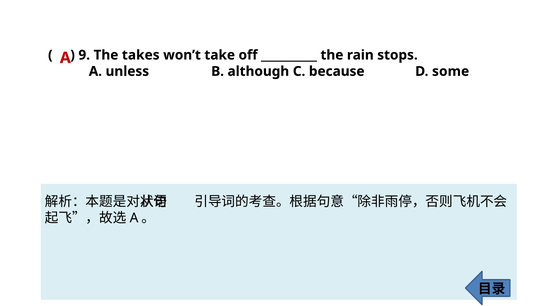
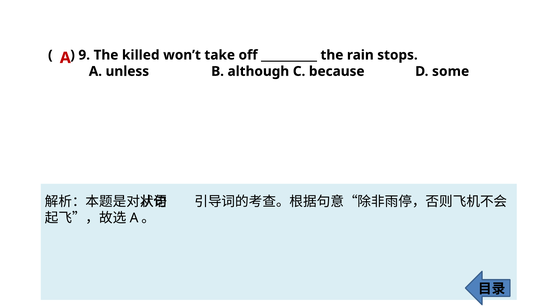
takes: takes -> killed
